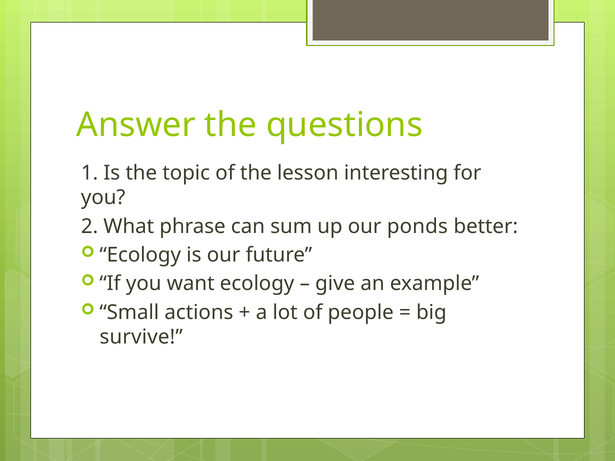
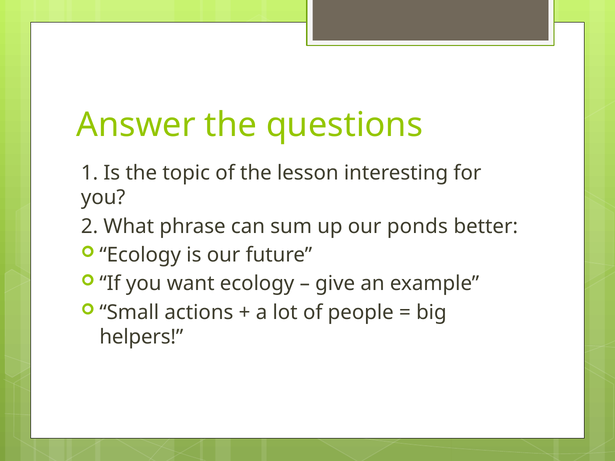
survive: survive -> helpers
